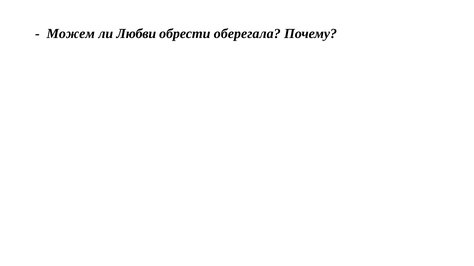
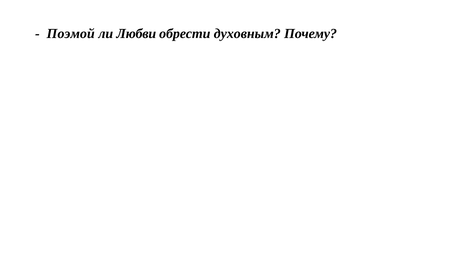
Можем: Можем -> Поэмой
оберегала: оберегала -> духовным
